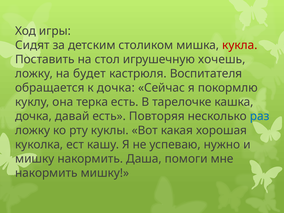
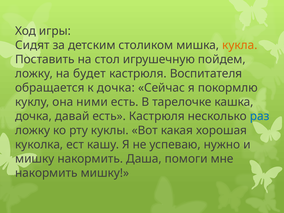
кукла colour: red -> orange
хочешь: хочешь -> пойдем
терка: терка -> ними
есть Повторяя: Повторяя -> Кастрюля
